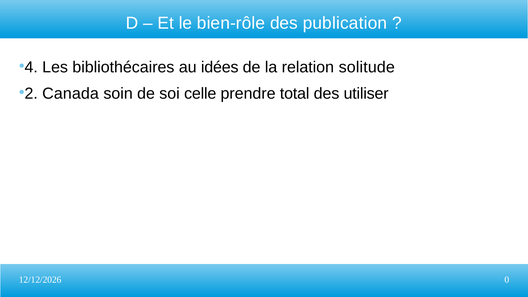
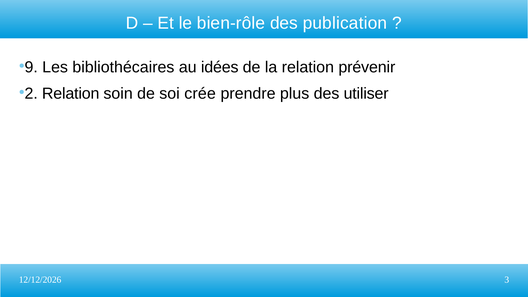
4: 4 -> 9
solitude: solitude -> prévenir
2 Canada: Canada -> Relation
celle: celle -> crée
total: total -> plus
0: 0 -> 3
